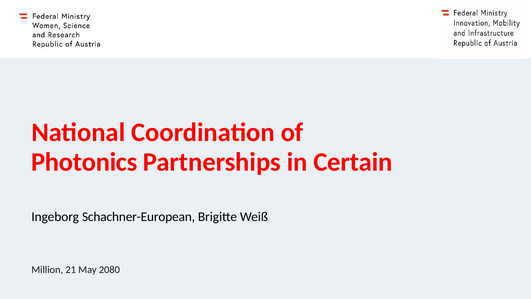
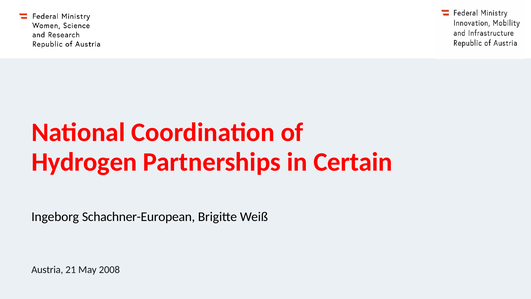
Photonics: Photonics -> Hydrogen
Million: Million -> Austria
2080: 2080 -> 2008
